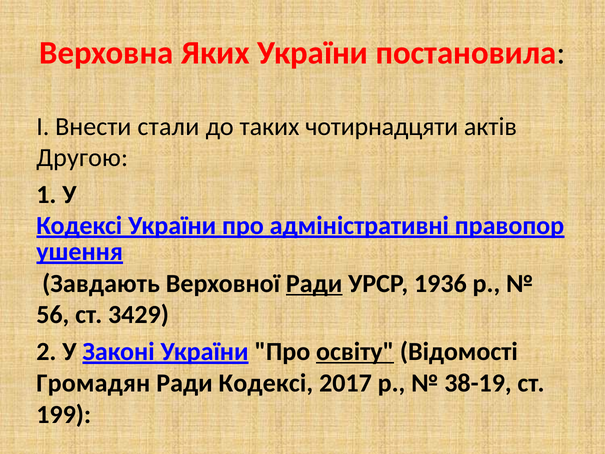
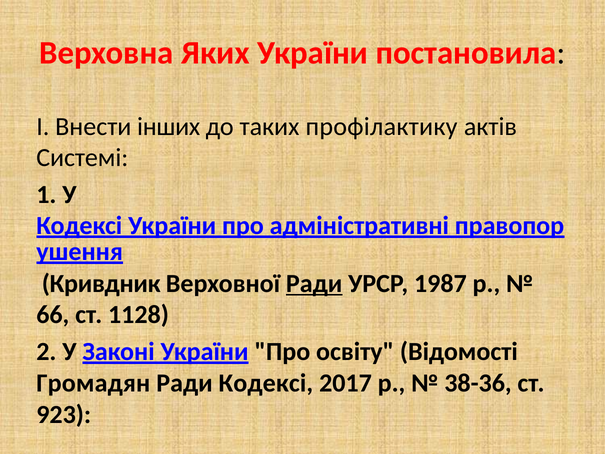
стали: стали -> інших
чотирнадцяти: чотирнадцяти -> профілактику
Другою: Другою -> Системі
Завдають: Завдають -> Кривдник
1936: 1936 -> 1987
56: 56 -> 66
3429: 3429 -> 1128
освіту underline: present -> none
38-19: 38-19 -> 38-36
199: 199 -> 923
